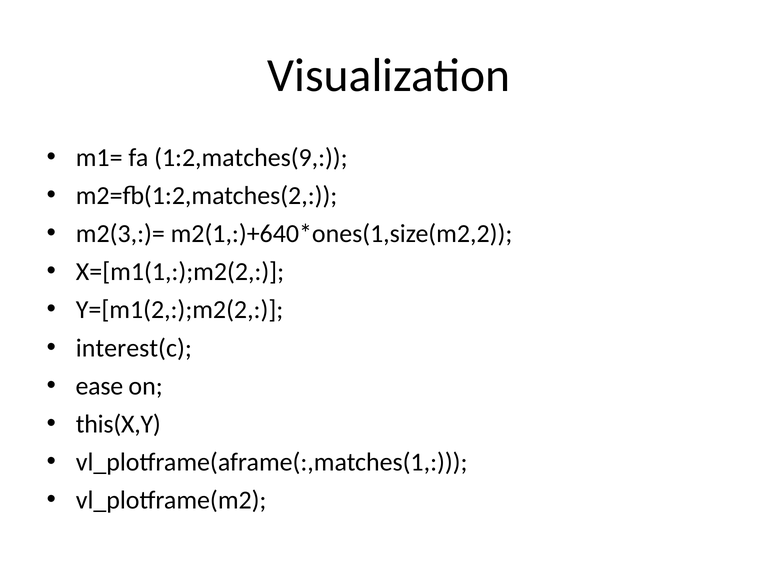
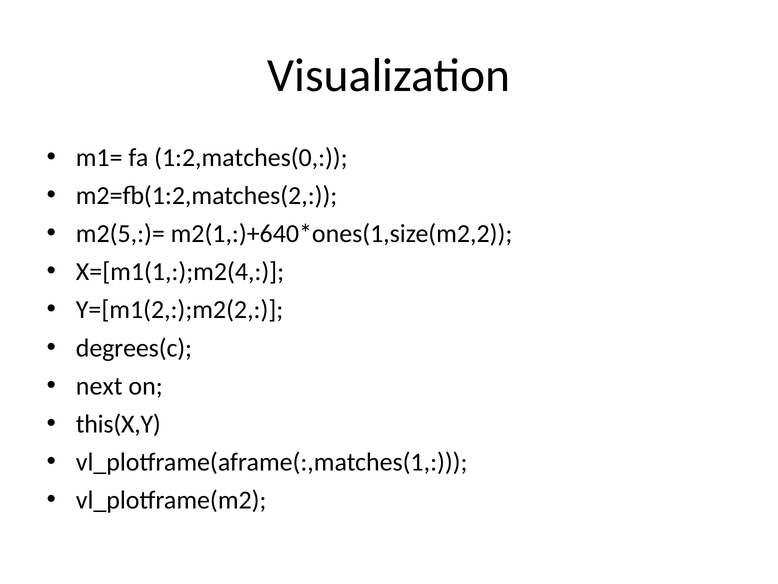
1:2,matches(9: 1:2,matches(9 -> 1:2,matches(0
m2(3,:)=: m2(3,:)= -> m2(5,:)=
X=[m1(1,:);m2(2: X=[m1(1,:);m2(2 -> X=[m1(1,:);m2(4
interest(c: interest(c -> degrees(c
ease: ease -> next
